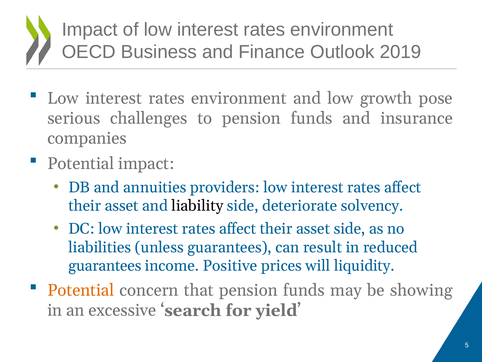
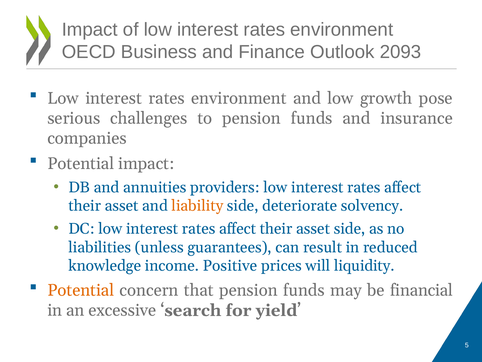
2019: 2019 -> 2093
liability colour: black -> orange
guarantees at (105, 265): guarantees -> knowledge
showing: showing -> financial
